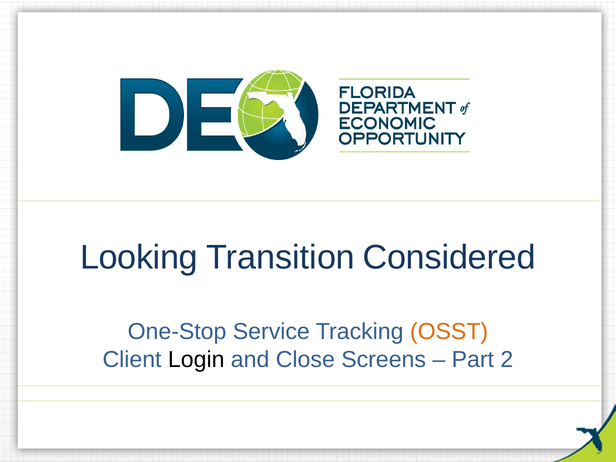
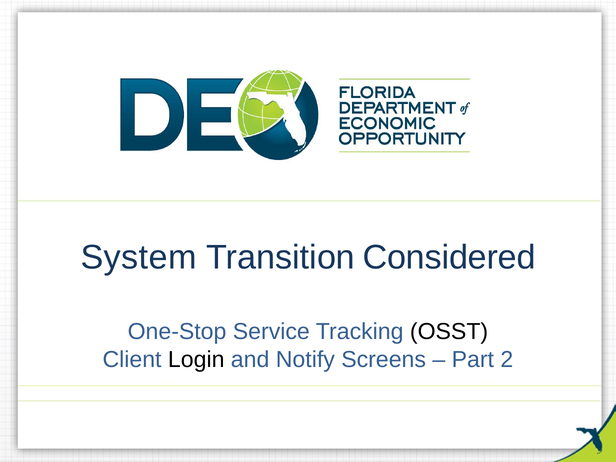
Looking: Looking -> System
OSST colour: orange -> black
Close: Close -> Notify
